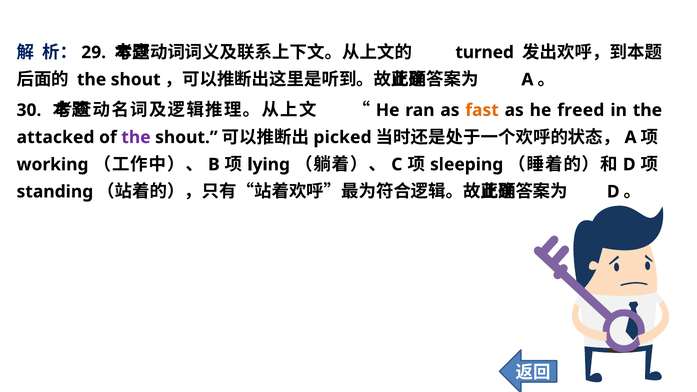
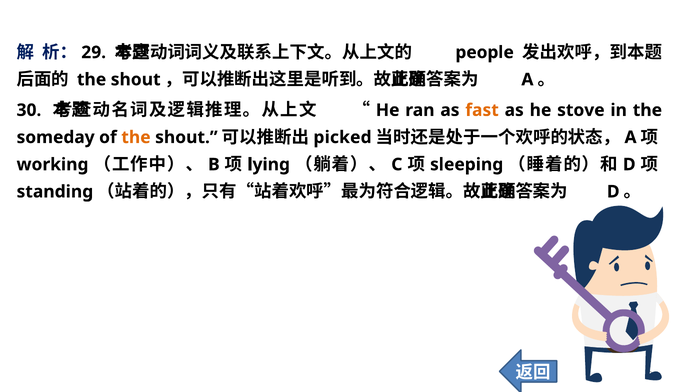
turned: turned -> people
freed: freed -> stove
attacked: attacked -> someday
the at (136, 137) colour: purple -> orange
